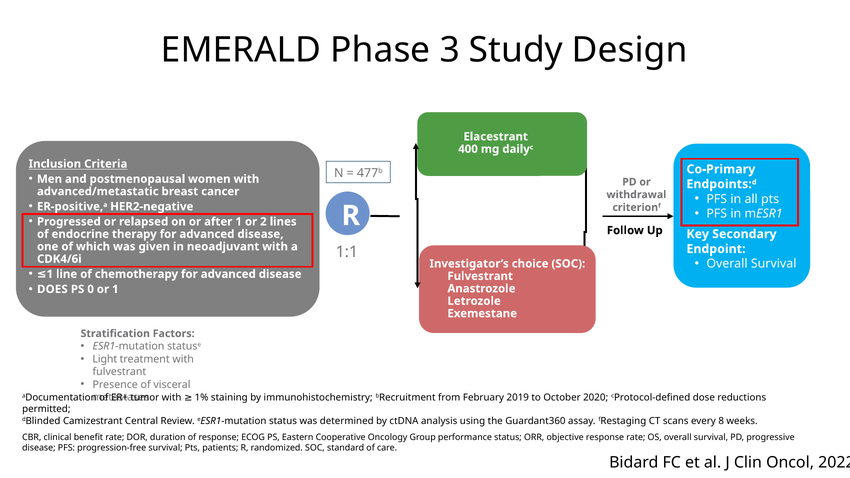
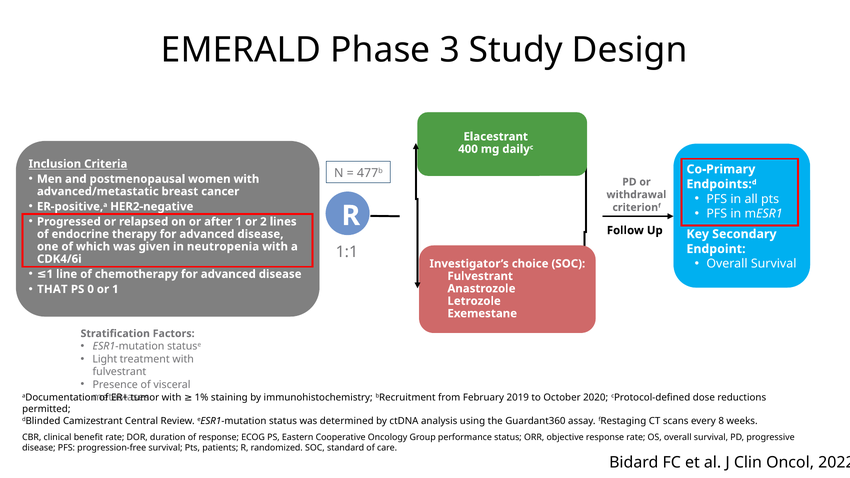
neoadjuvant: neoadjuvant -> neutropenia
DOES: DOES -> THAT
